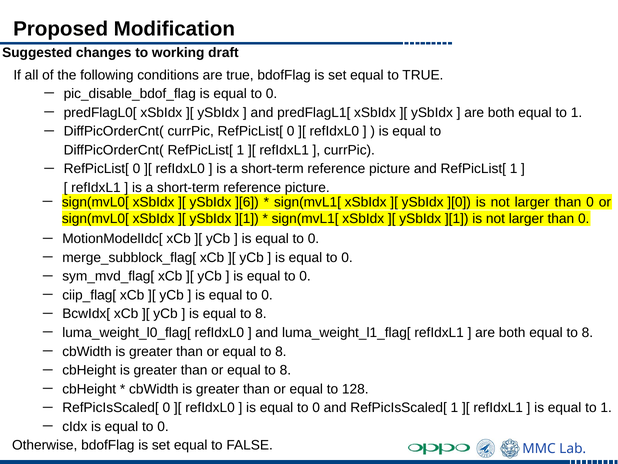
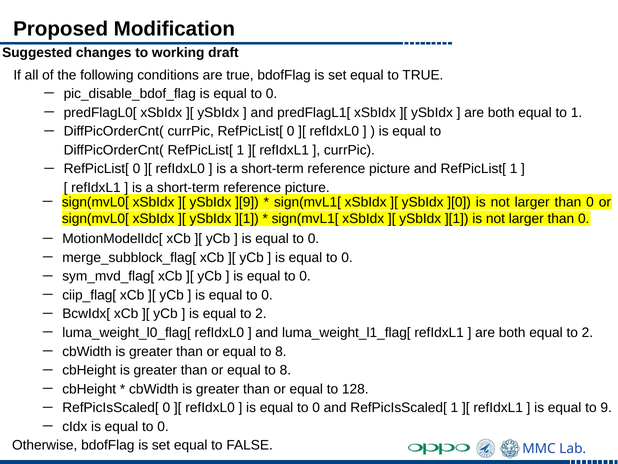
][6: ][6 -> ][9
is equal to 8: 8 -> 2
both equal to 8: 8 -> 2
is equal to 1: 1 -> 9
